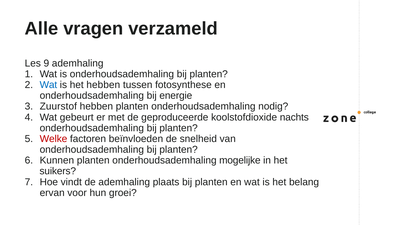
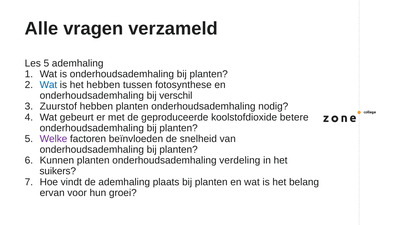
Les 9: 9 -> 5
energie: energie -> verschil
nachts: nachts -> betere
Welke colour: red -> purple
mogelijke: mogelijke -> verdeling
